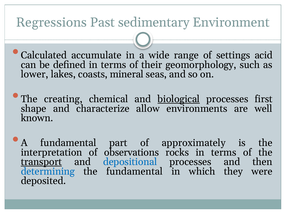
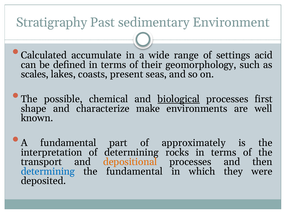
Regressions: Regressions -> Stratigraphy
lower: lower -> scales
mineral: mineral -> present
creating: creating -> possible
allow: allow -> make
of observations: observations -> determining
transport underline: present -> none
depositional colour: blue -> orange
